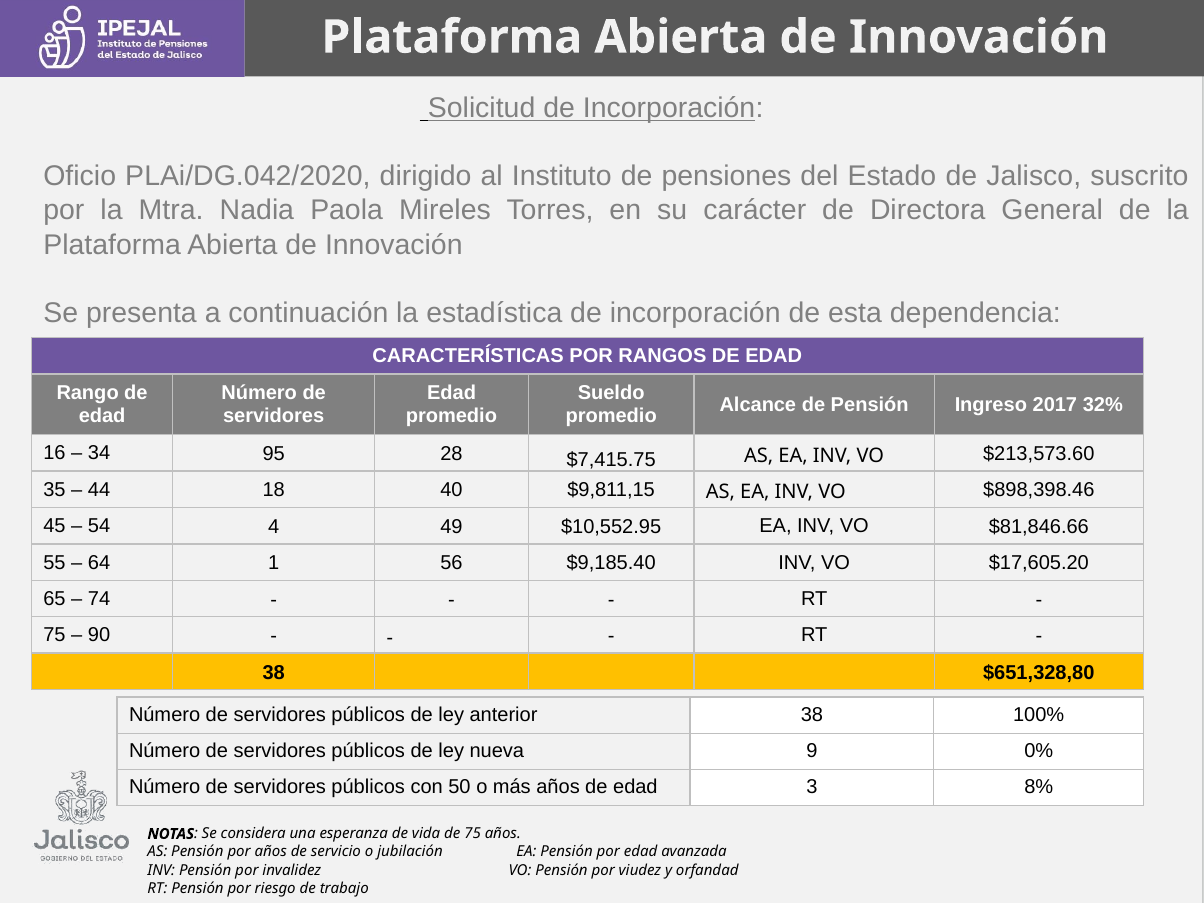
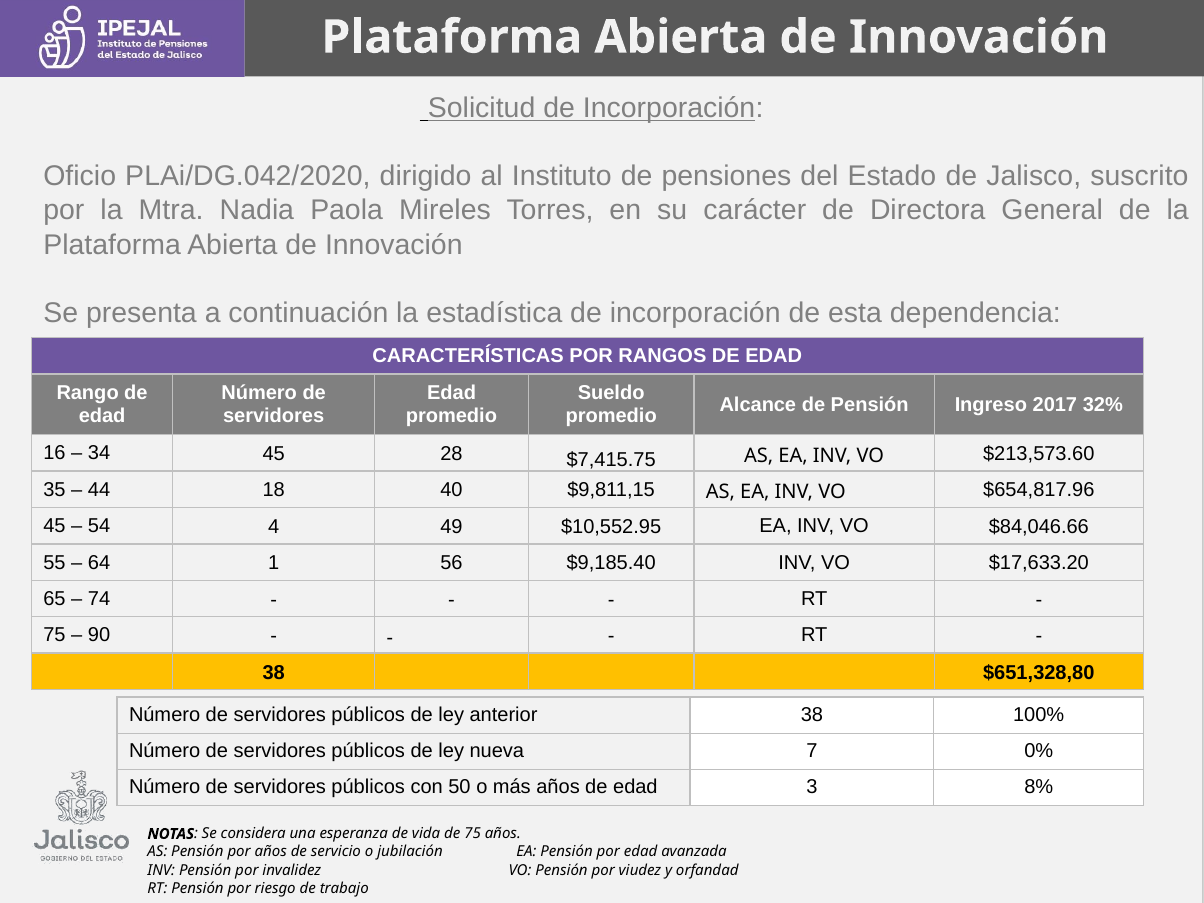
34 95: 95 -> 45
$898,398.46: $898,398.46 -> $654,817.96
$81,846.66: $81,846.66 -> $84,046.66
$17,605.20: $17,605.20 -> $17,633.20
9: 9 -> 7
